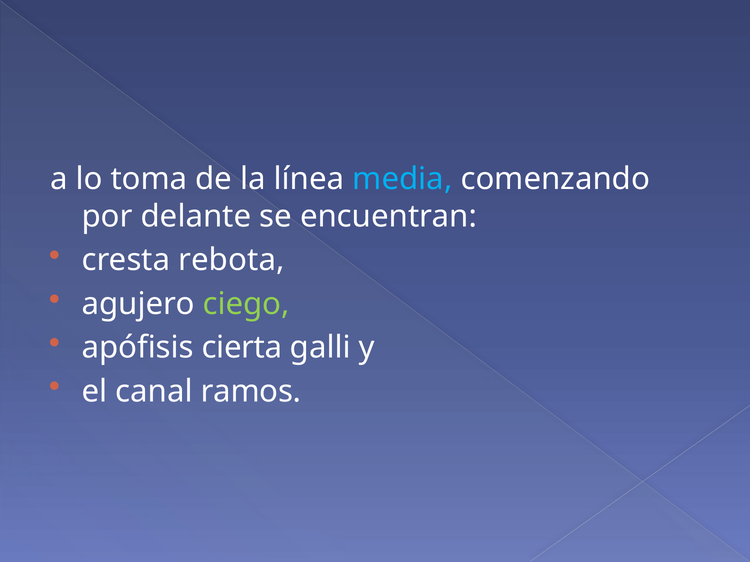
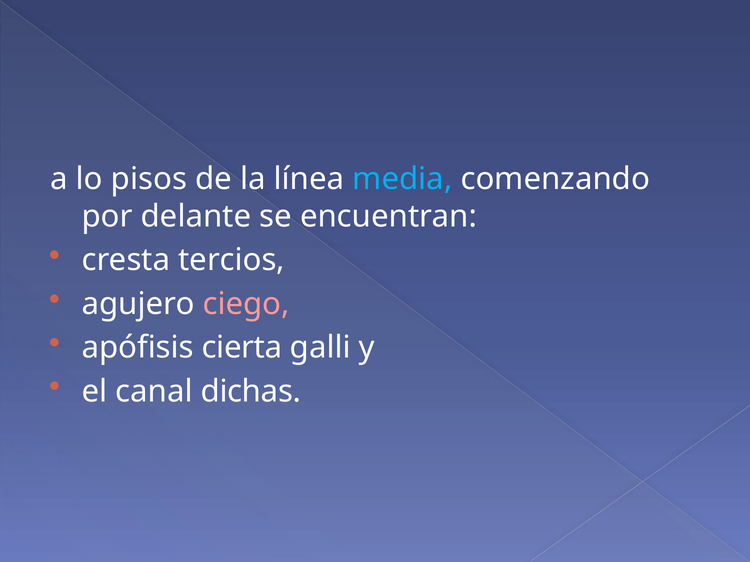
toma: toma -> pisos
rebota: rebota -> tercios
ciego colour: light green -> pink
ramos: ramos -> dichas
